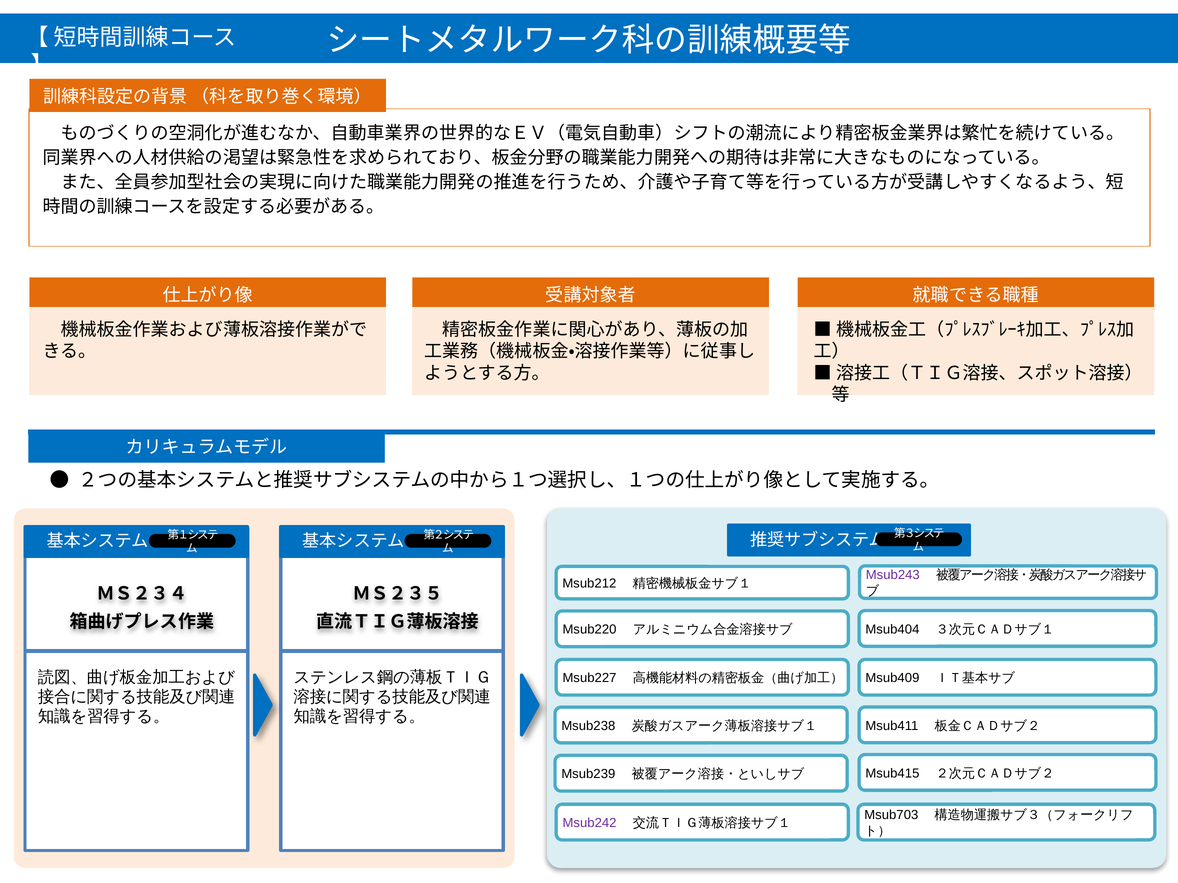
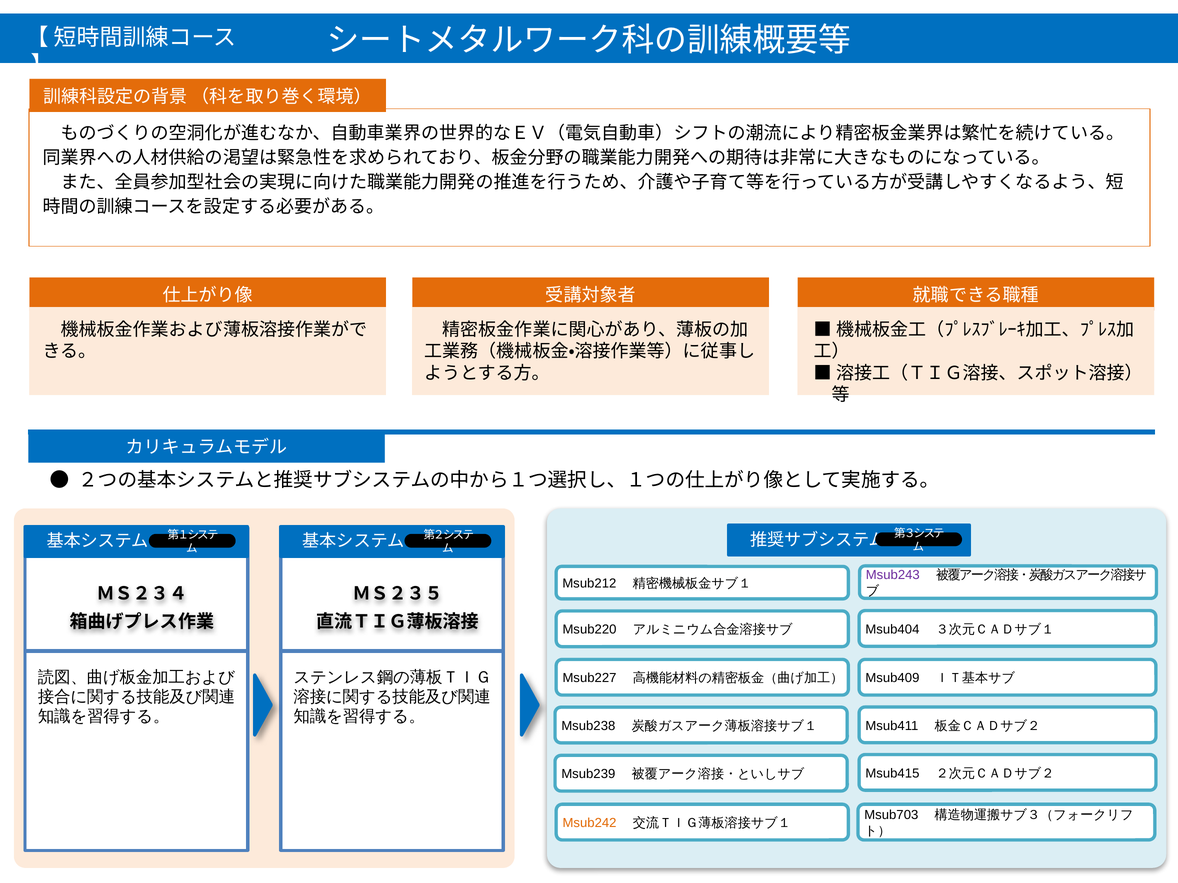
Msub242 colour: purple -> orange
